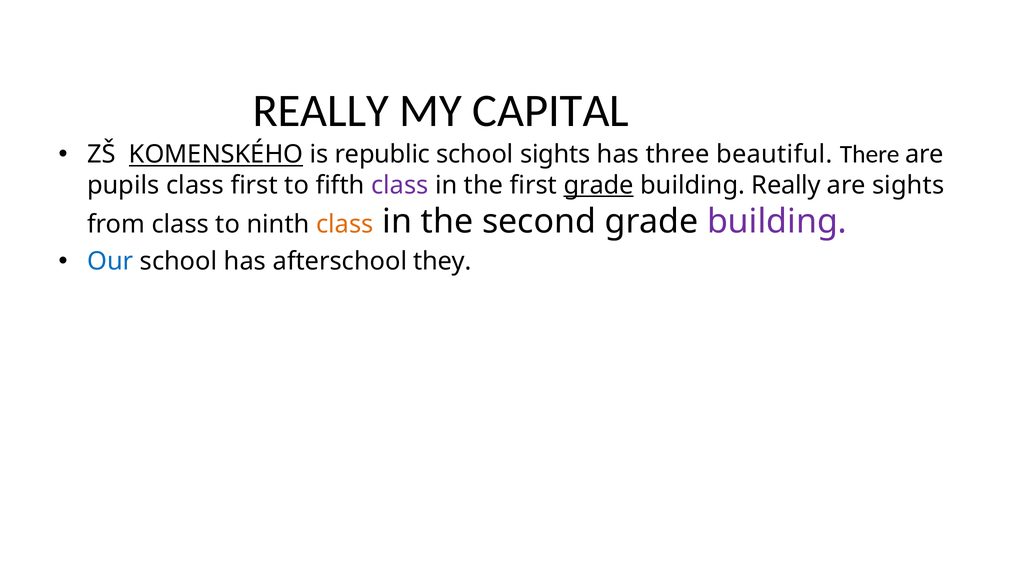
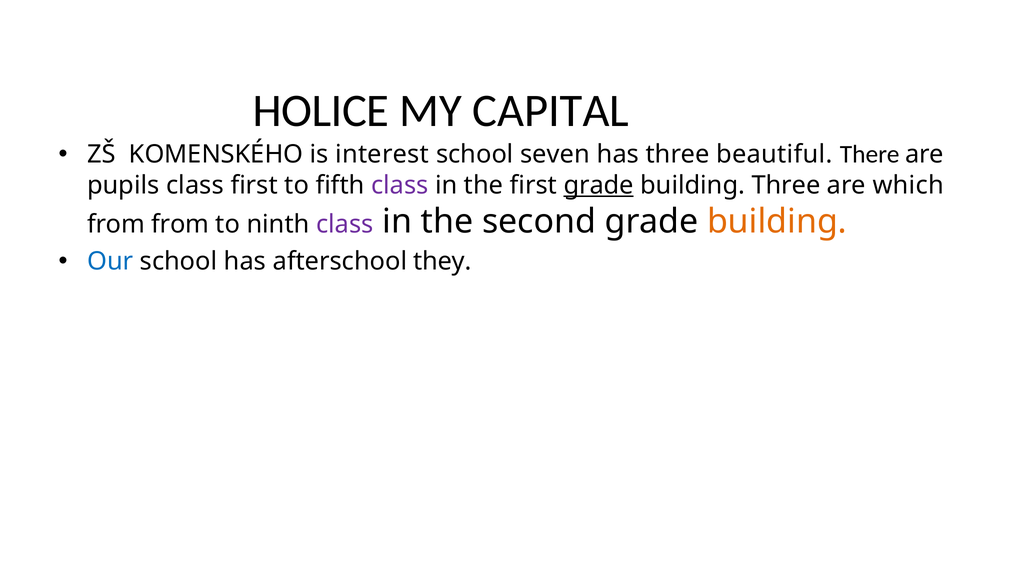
REALLY at (321, 111): REALLY -> HOLICE
KOMENSKÉHO underline: present -> none
republic: republic -> interest
school sights: sights -> seven
building Really: Really -> Three
are sights: sights -> which
from class: class -> from
class at (345, 224) colour: orange -> purple
building at (777, 221) colour: purple -> orange
